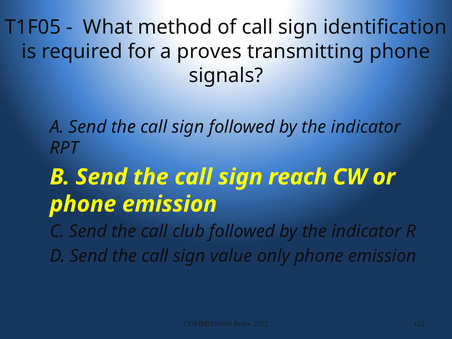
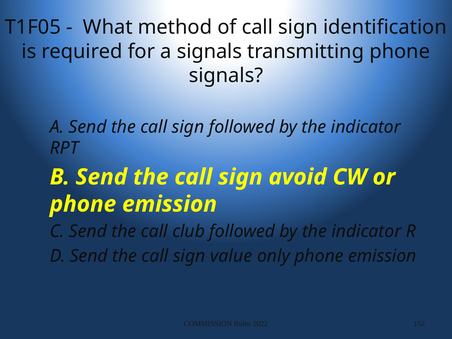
a proves: proves -> signals
reach: reach -> avoid
